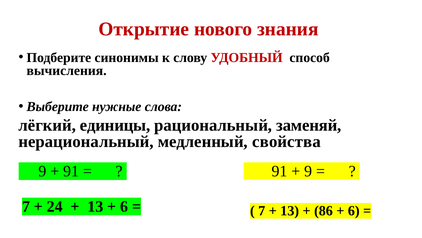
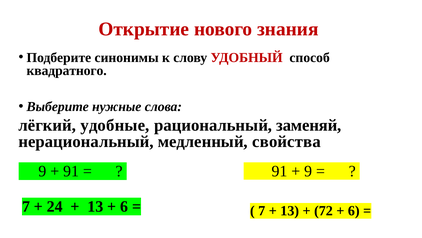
вычисления: вычисления -> квадратного
единицы: единицы -> удобные
86: 86 -> 72
